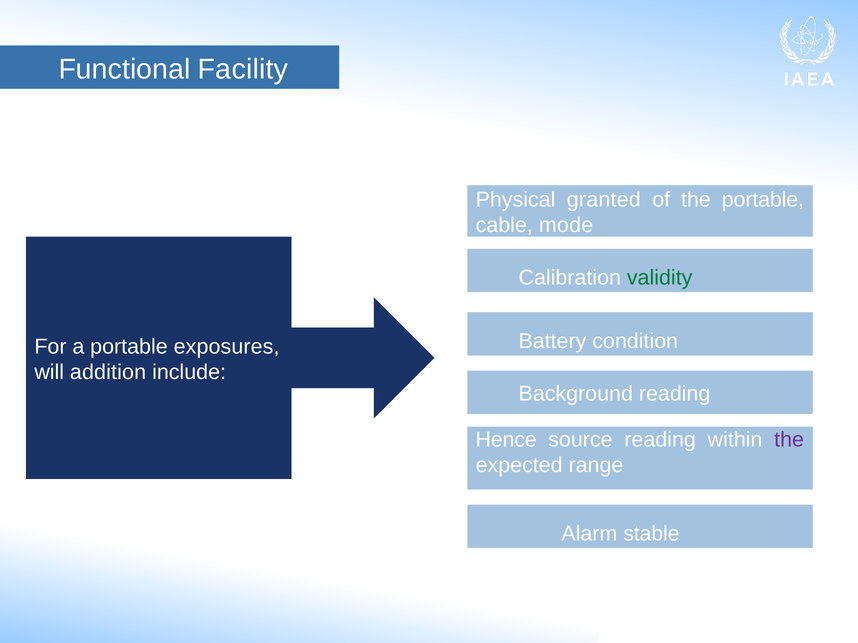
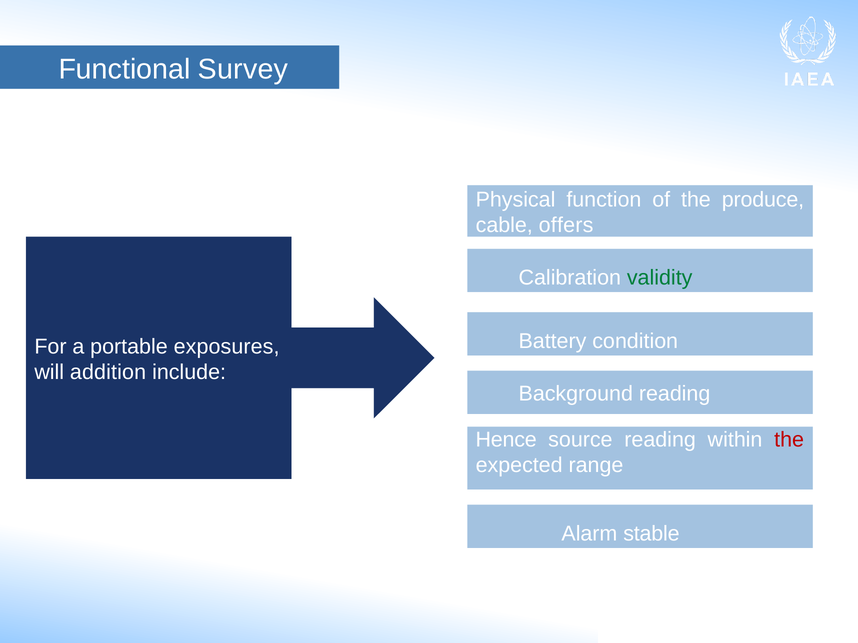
Facility: Facility -> Survey
granted: granted -> function
the portable: portable -> produce
mode: mode -> offers
the at (789, 440) colour: purple -> red
